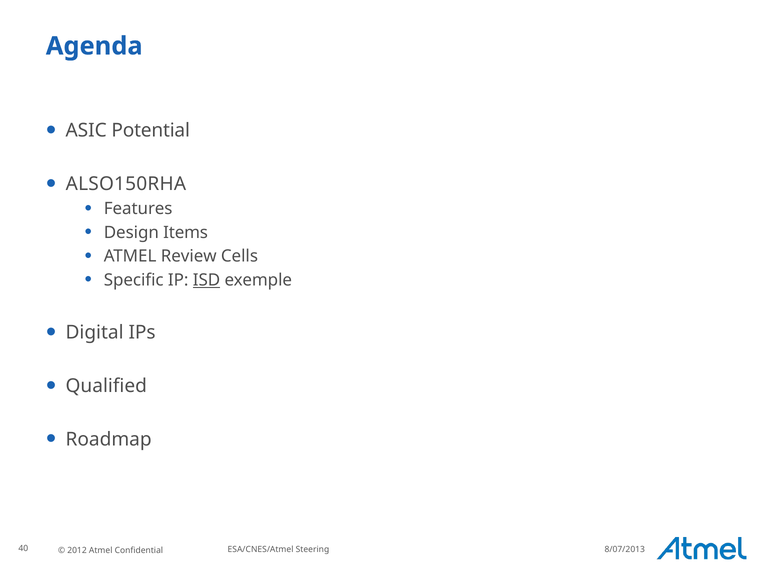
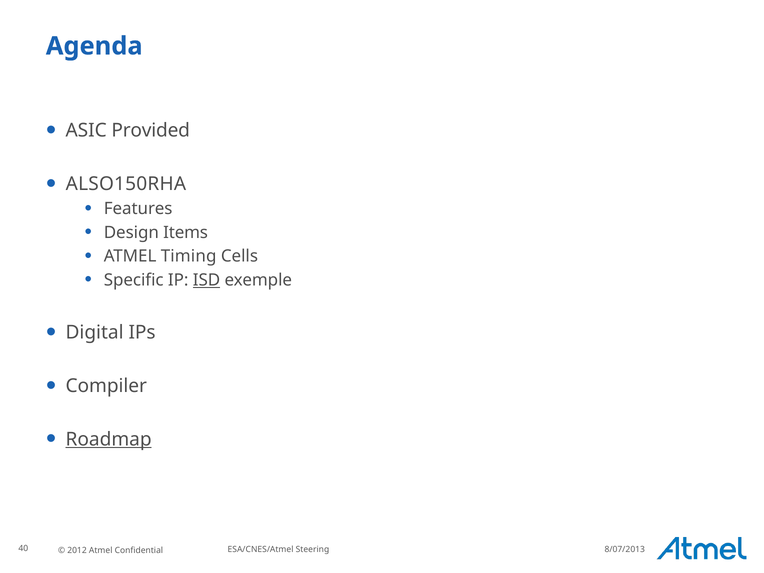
Potential: Potential -> Provided
Review: Review -> Timing
Qualified: Qualified -> Compiler
Roadmap underline: none -> present
